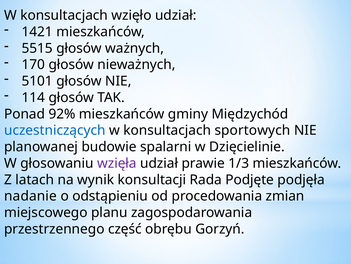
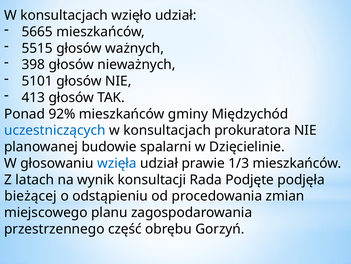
1421: 1421 -> 5665
170: 170 -> 398
114: 114 -> 413
sportowych: sportowych -> prokuratora
wzięła colour: purple -> blue
nadanie: nadanie -> bieżącej
